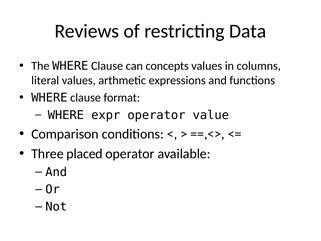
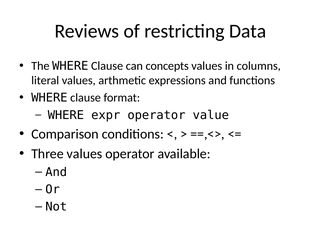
Three placed: placed -> values
